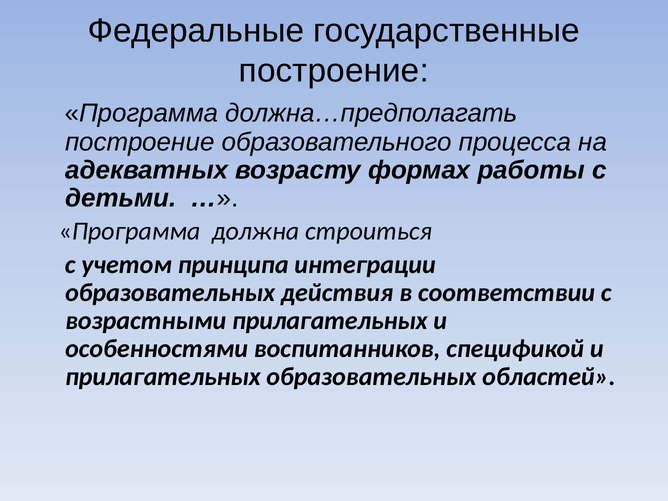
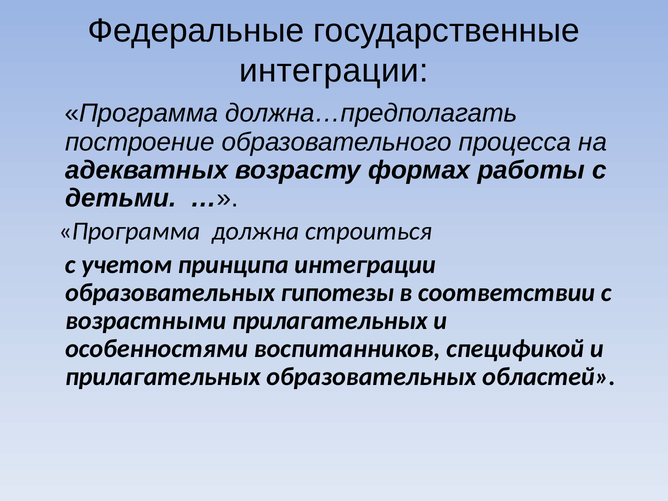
построение at (334, 71): построение -> интеграции
действия: действия -> гипотезы
